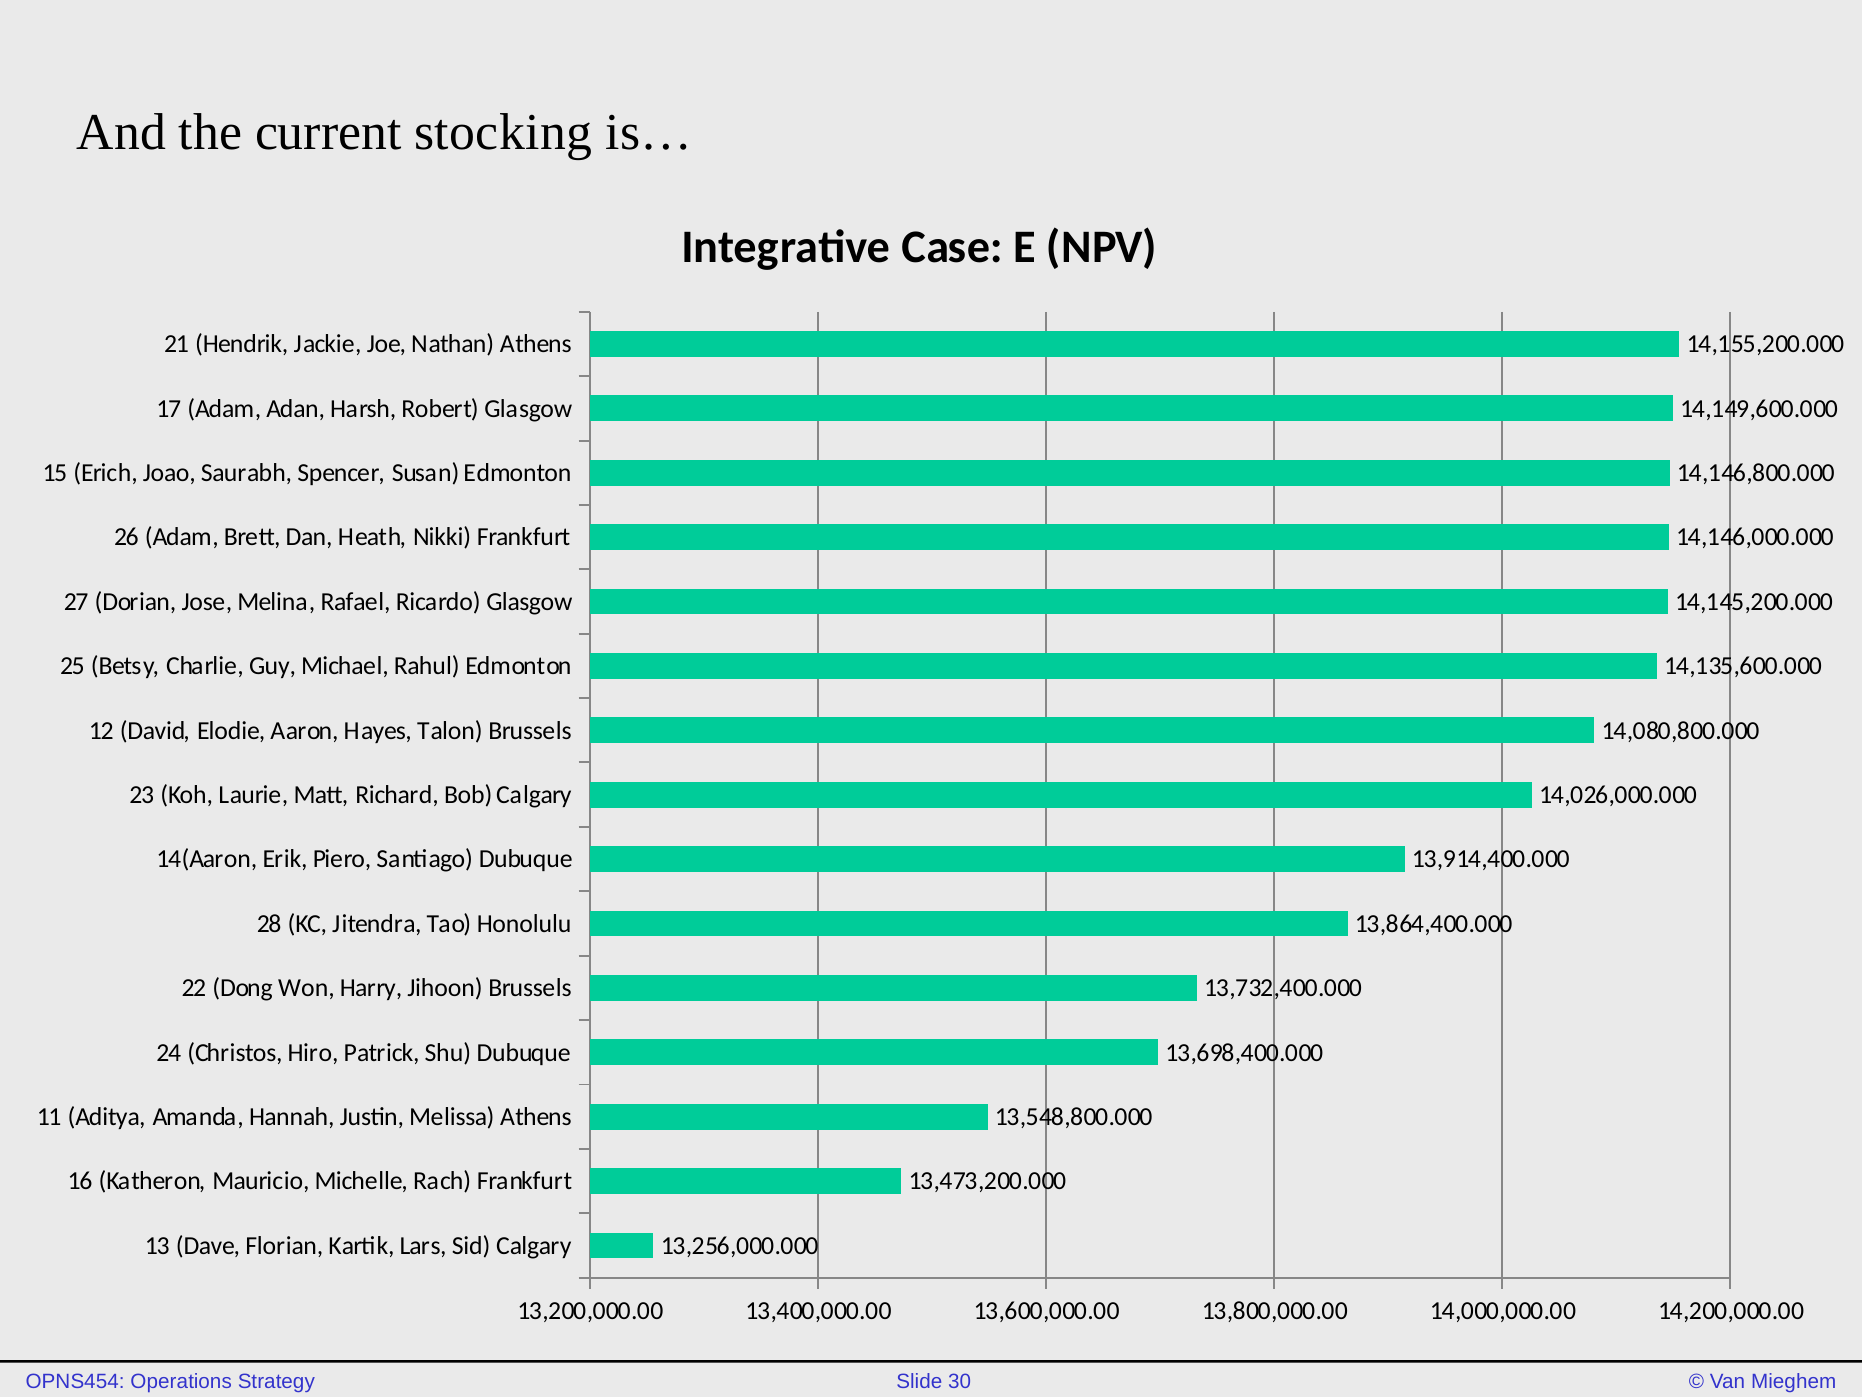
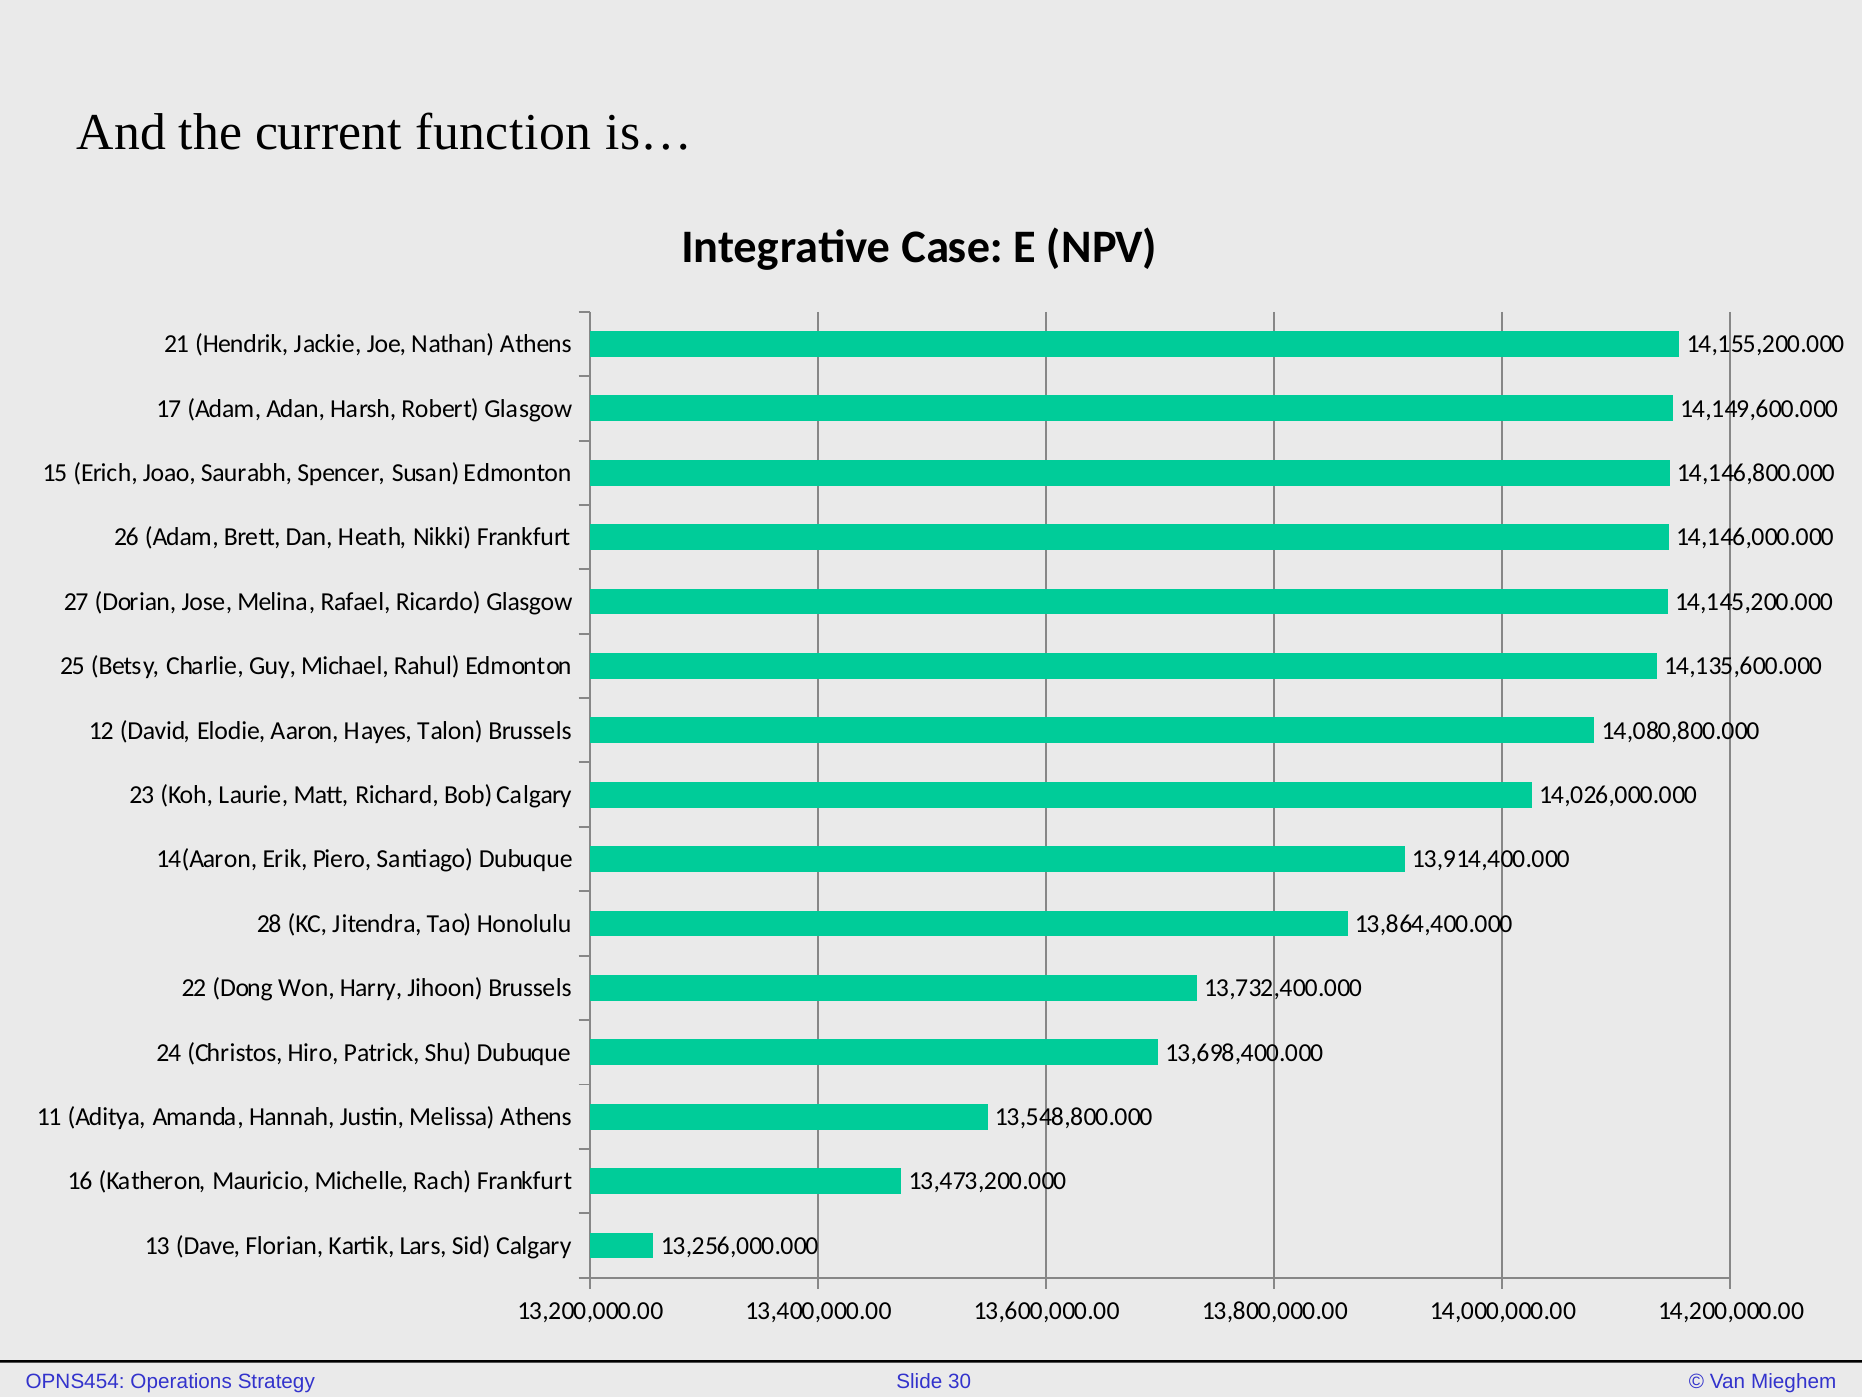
stocking: stocking -> function
